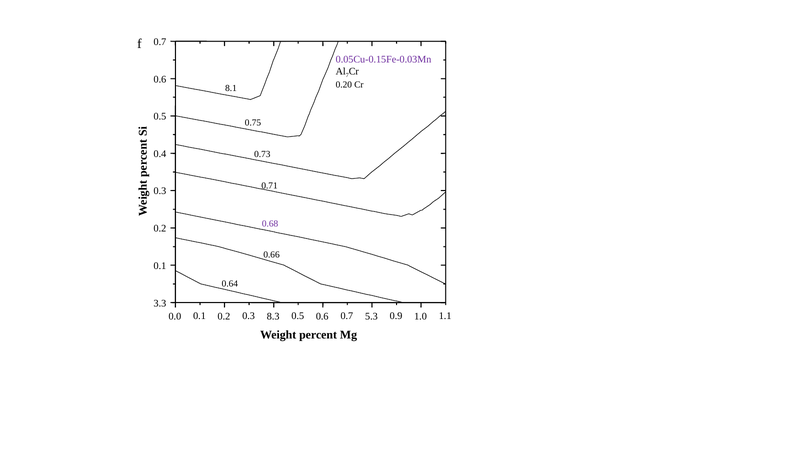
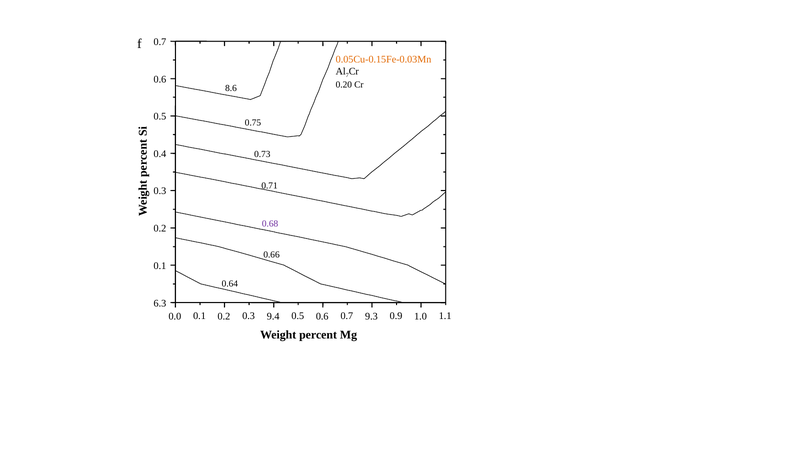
0.05Cu-0.15Fe-0.03Mn colour: purple -> orange
8.1: 8.1 -> 8.6
3.3: 3.3 -> 6.3
8.3: 8.3 -> 9.4
5.3: 5.3 -> 9.3
